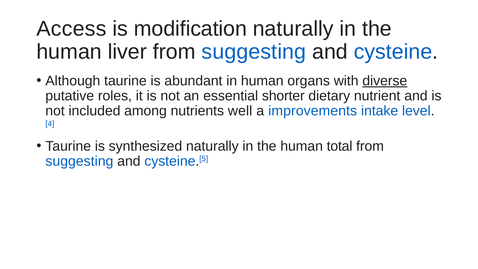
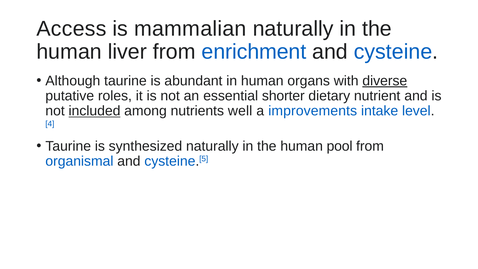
modification: modification -> mammalian
liver from suggesting: suggesting -> enrichment
included underline: none -> present
total: total -> pool
suggesting at (79, 161): suggesting -> organismal
